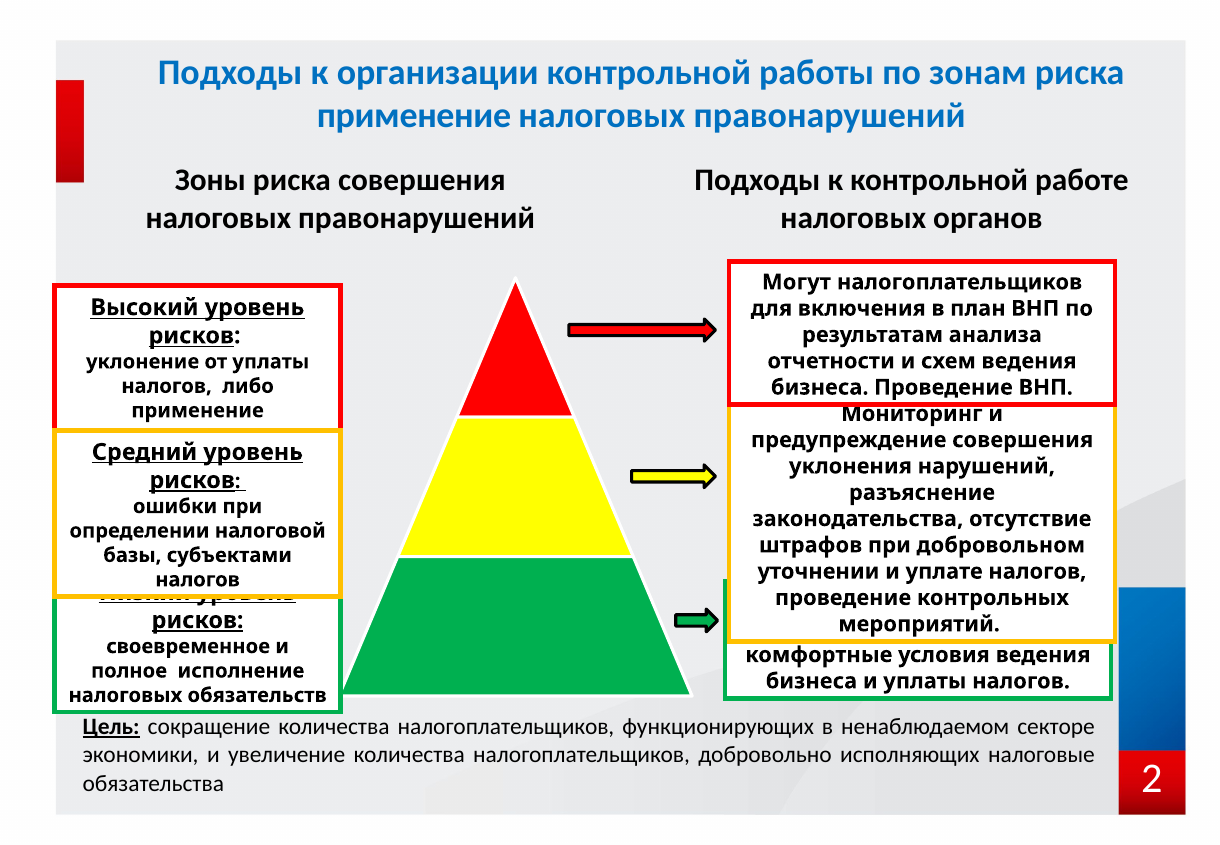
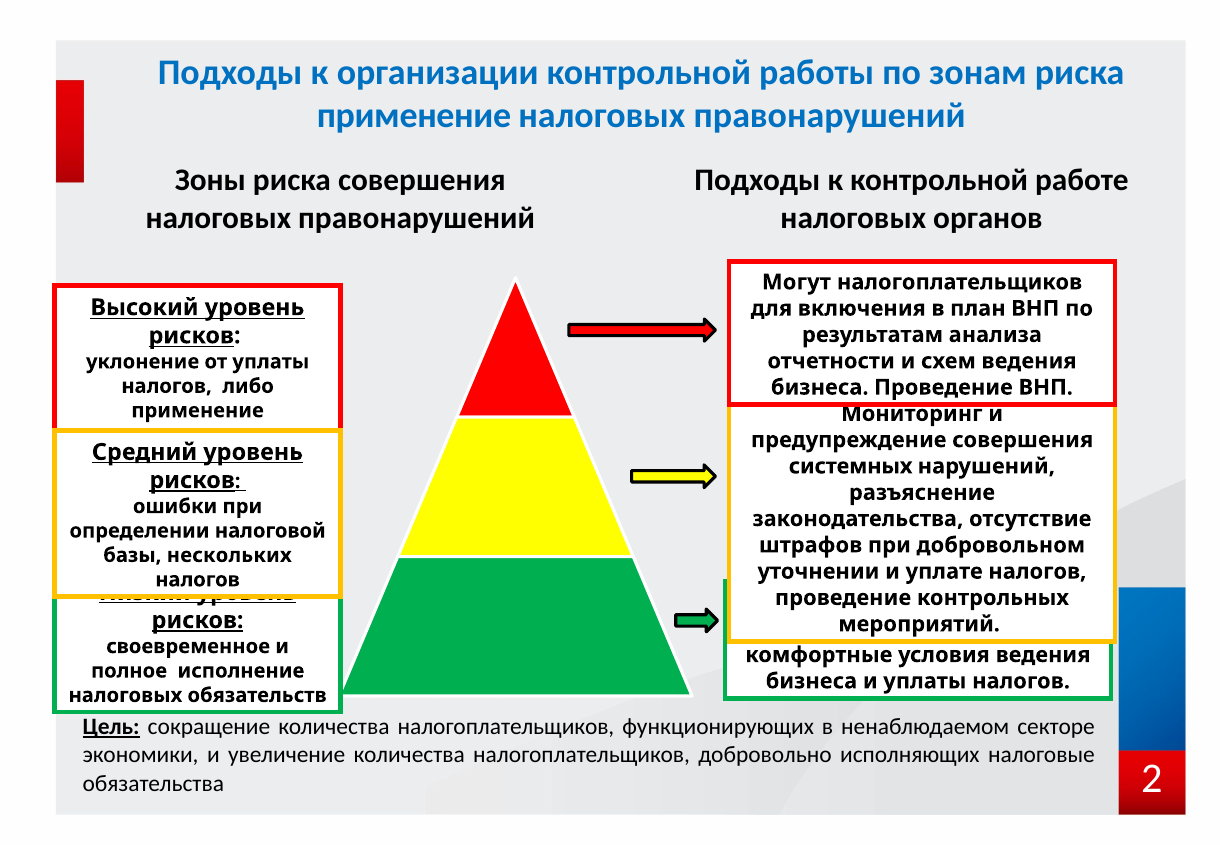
уклонения: уклонения -> системных
субъектами: субъектами -> нескольких
